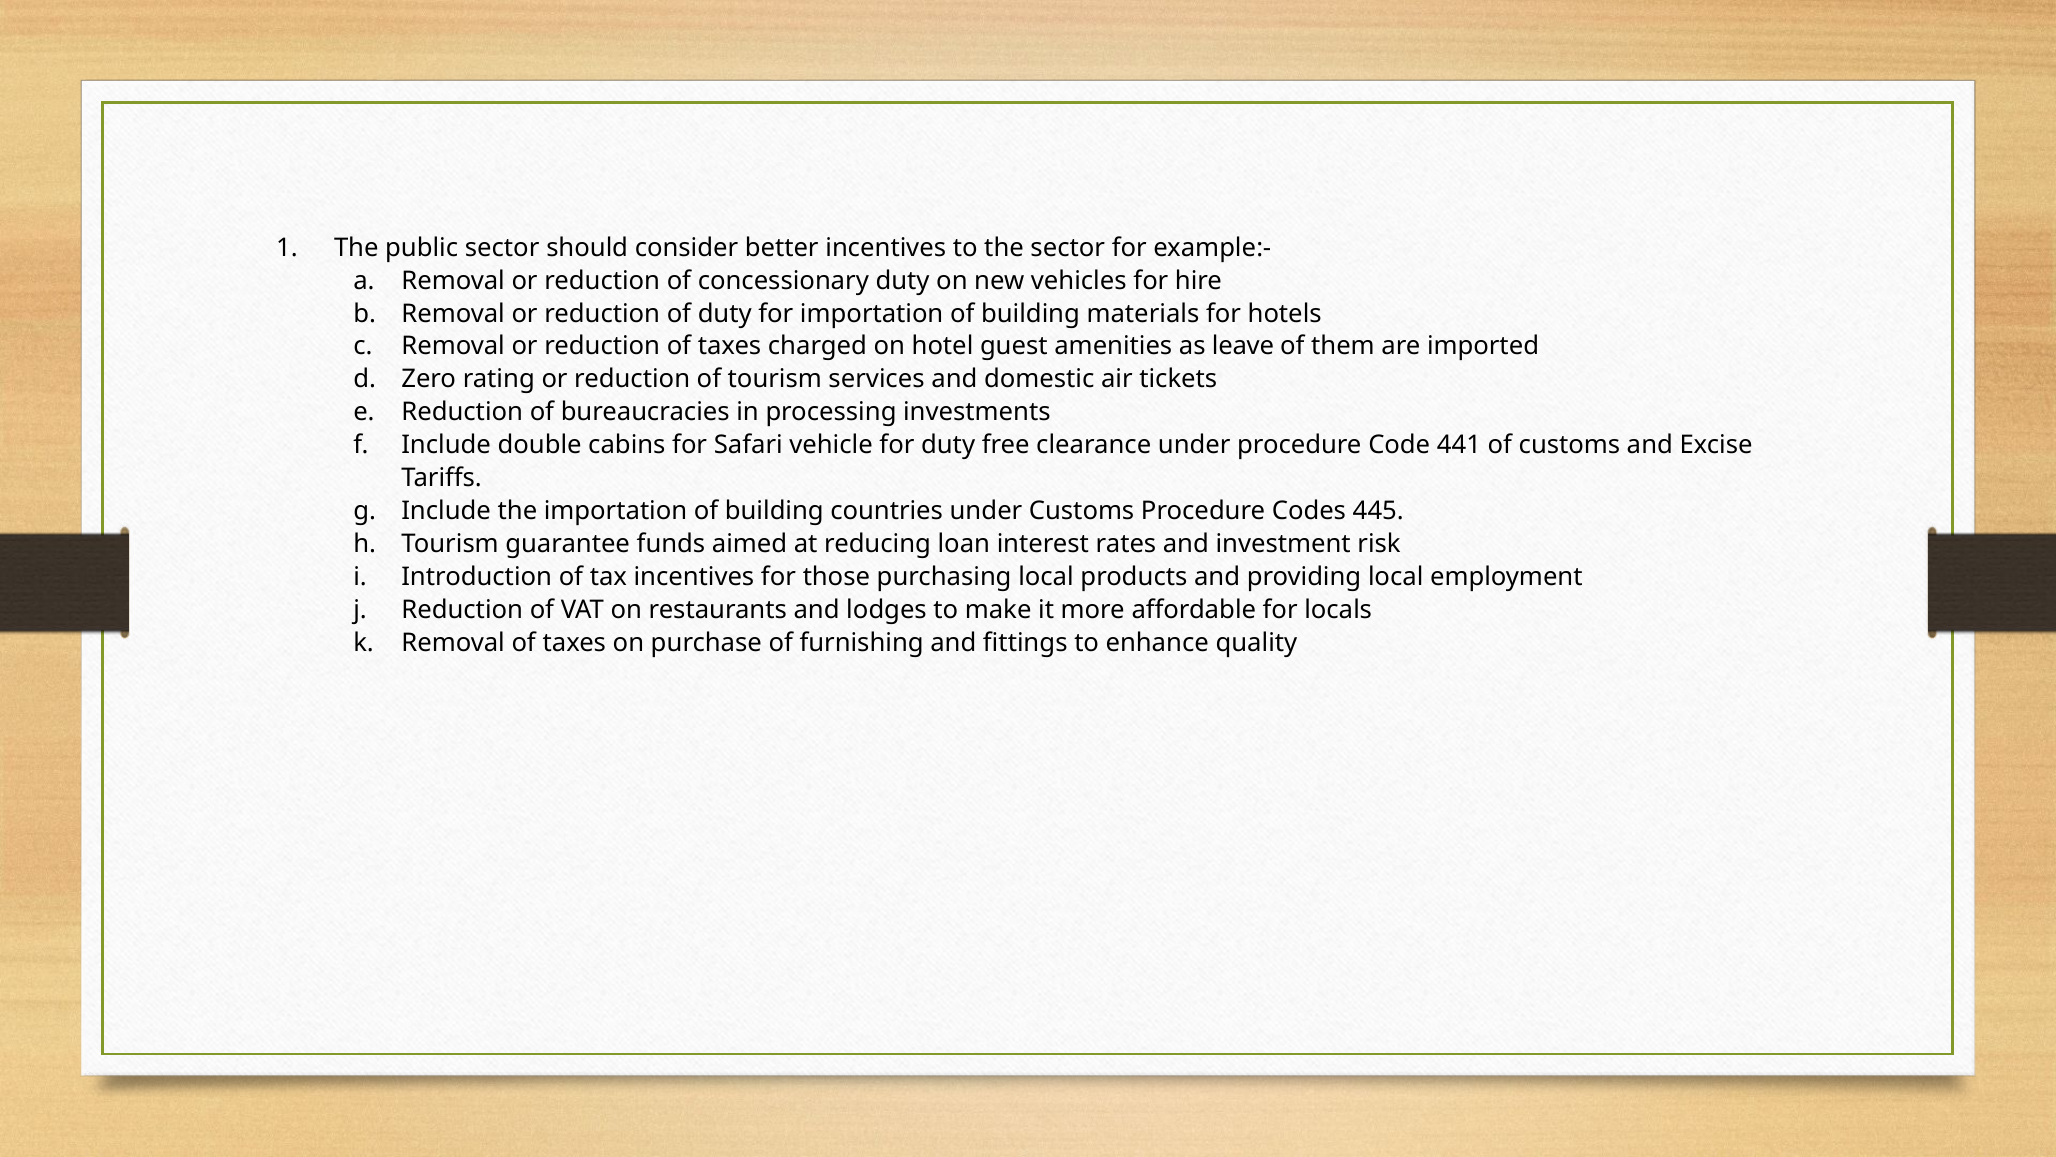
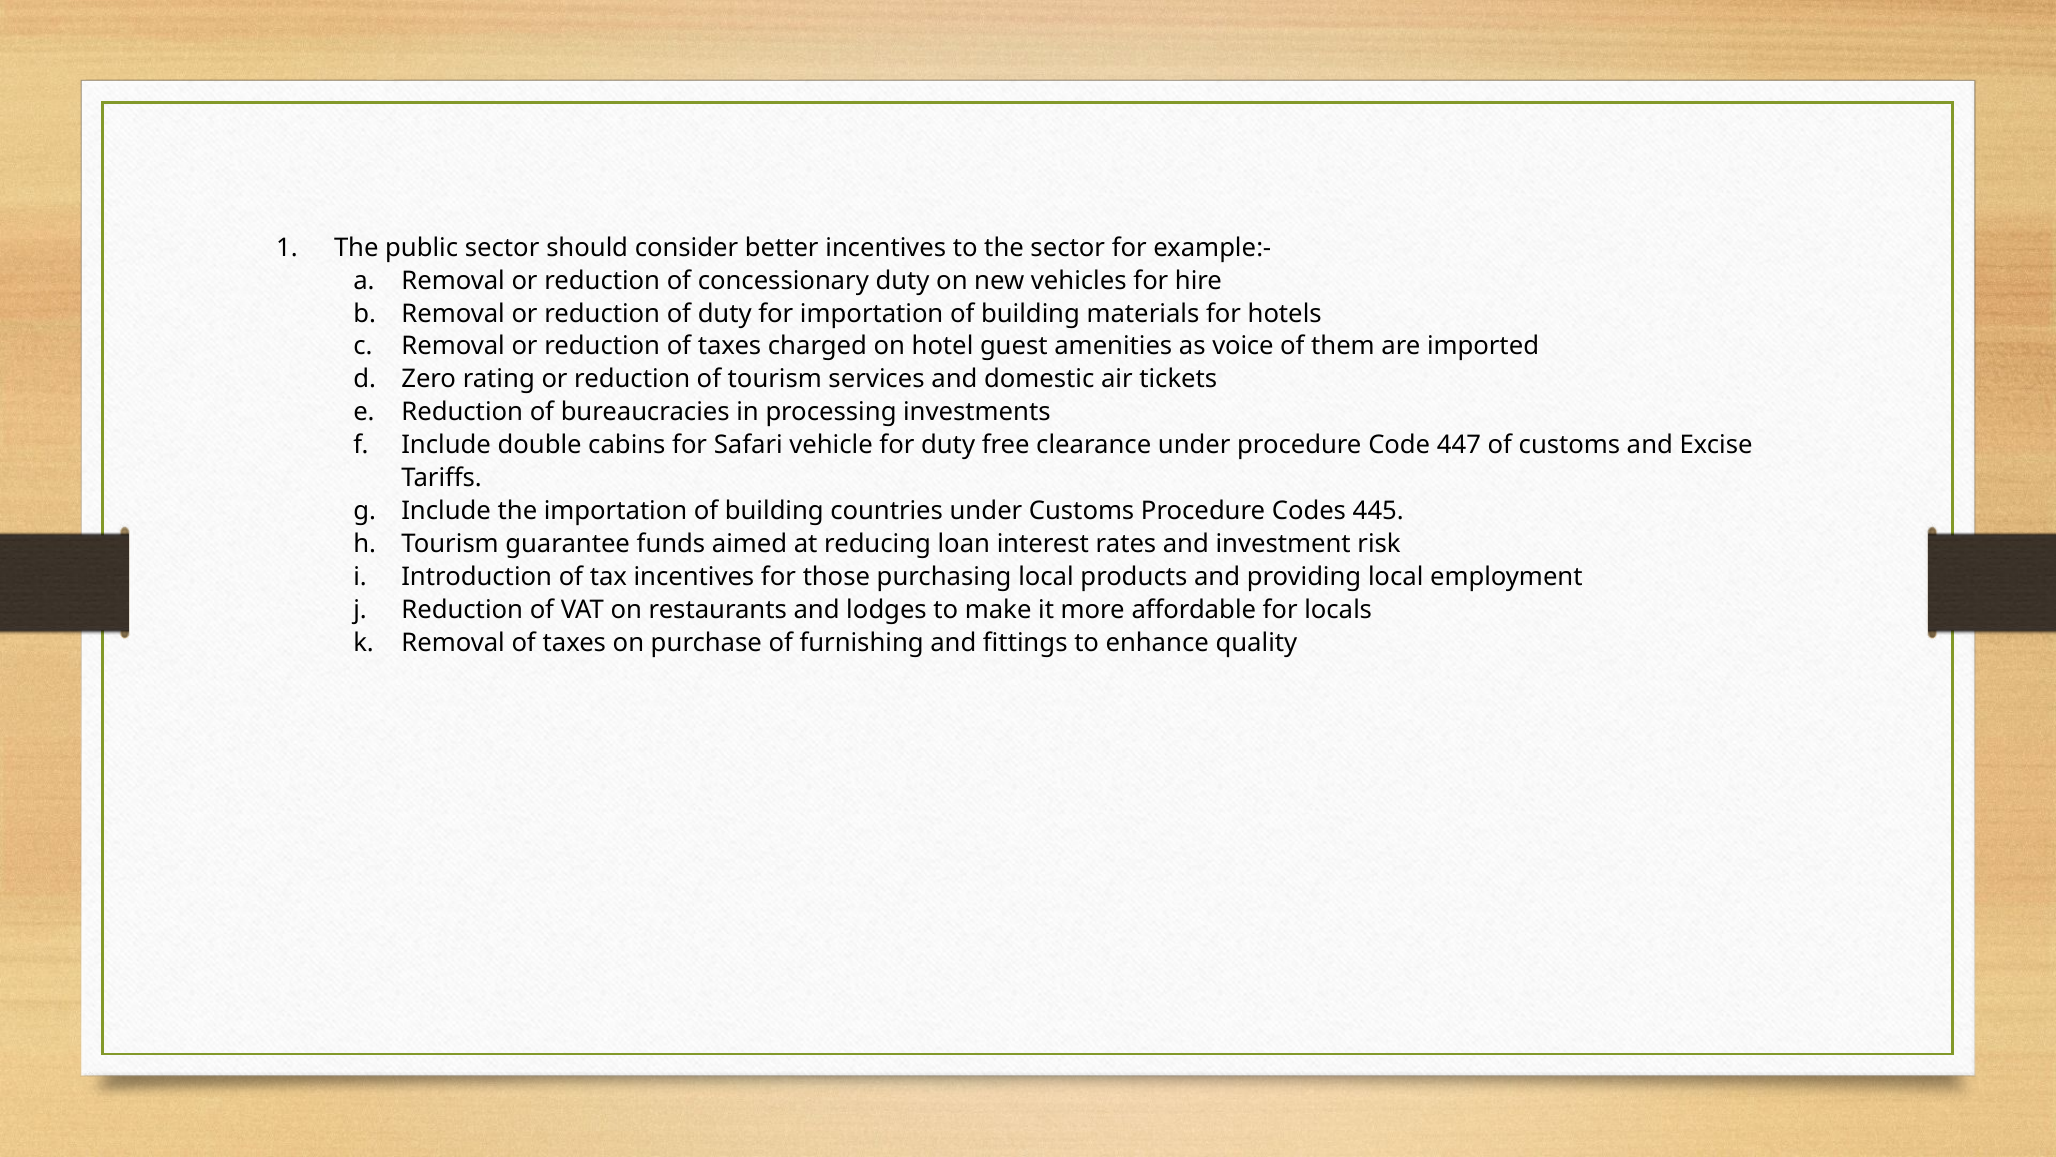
leave: leave -> voice
441: 441 -> 447
